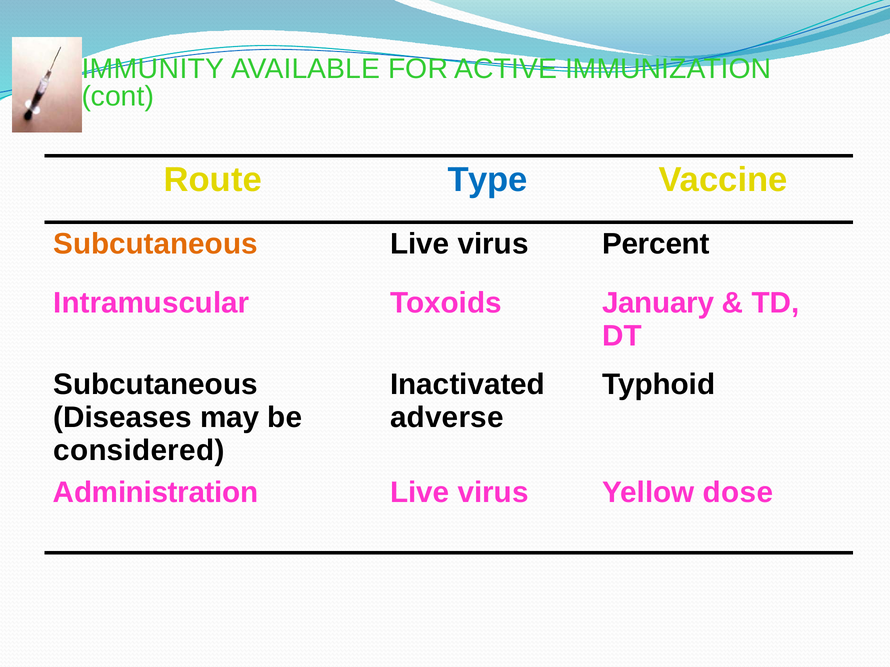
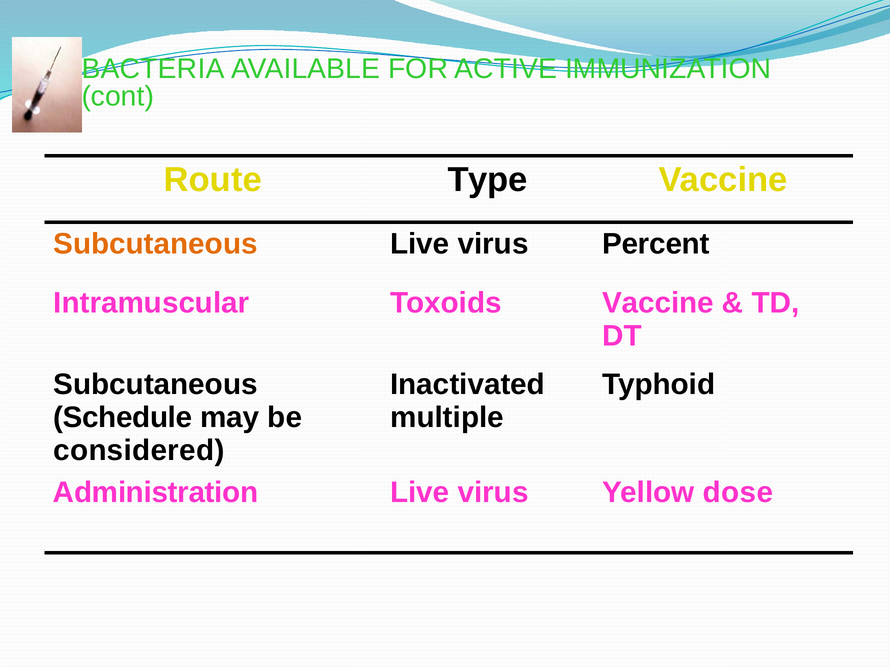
IMMUNITY: IMMUNITY -> BACTERIA
Type colour: blue -> black
Toxoids January: January -> Vaccine
Diseases: Diseases -> Schedule
adverse: adverse -> multiple
